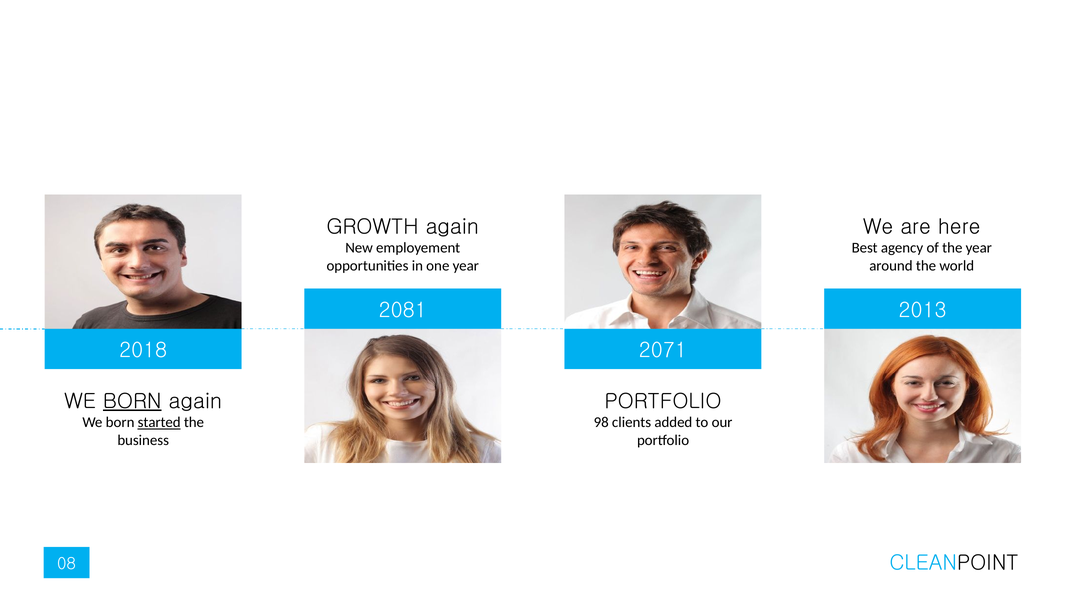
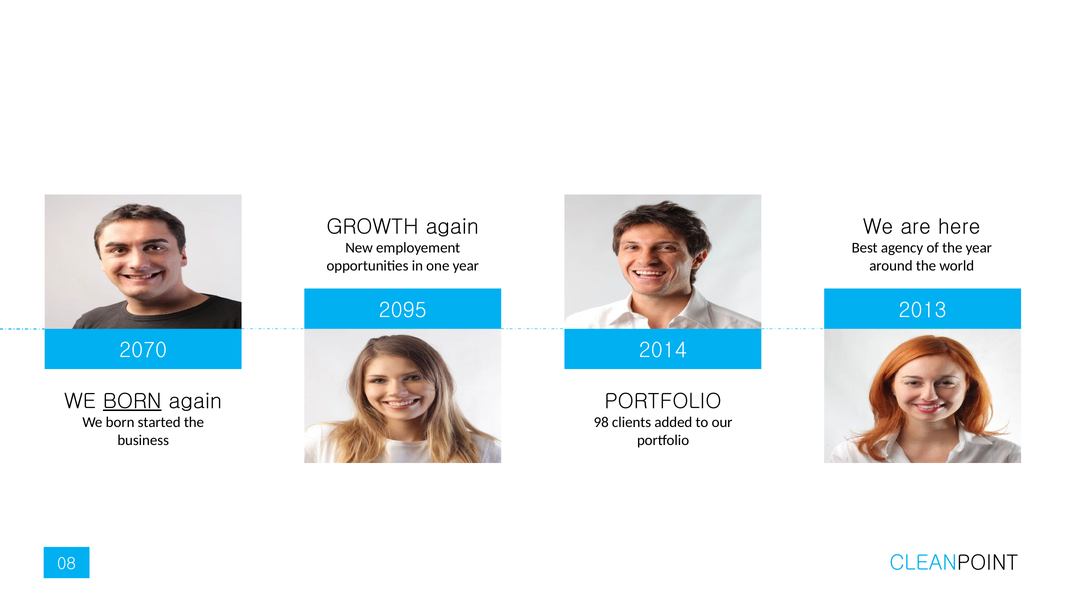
2081: 2081 -> 2095
2018: 2018 -> 2070
2071: 2071 -> 2014
started underline: present -> none
